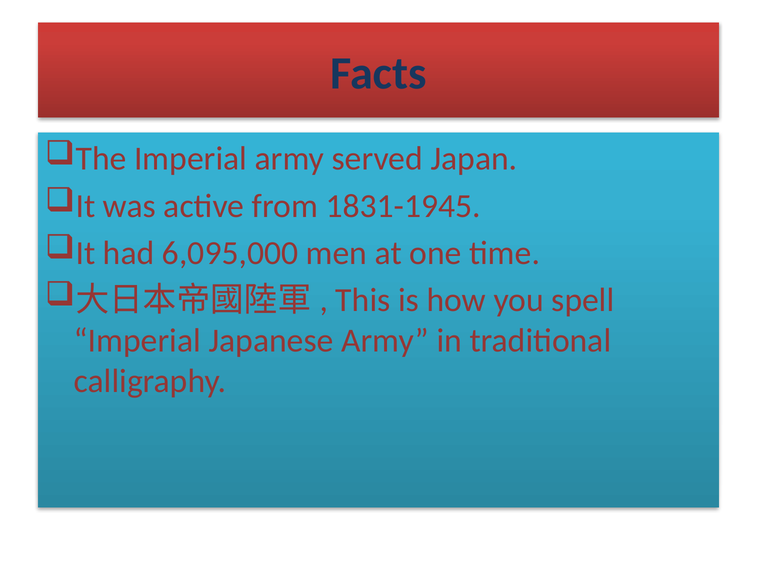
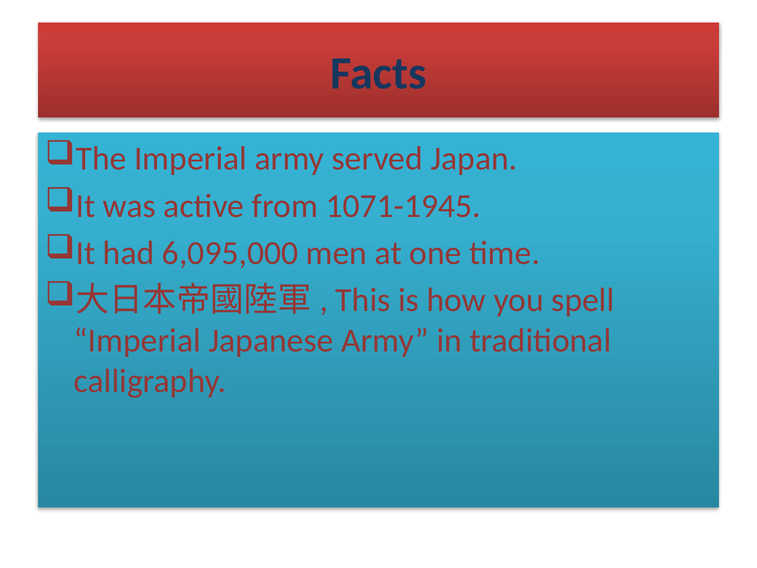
1831-1945: 1831-1945 -> 1071-1945
